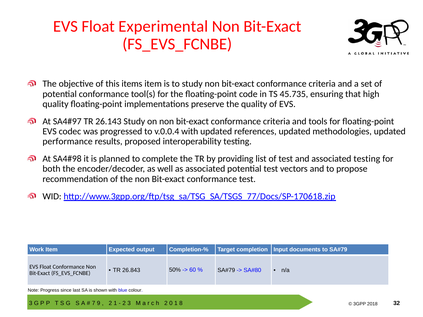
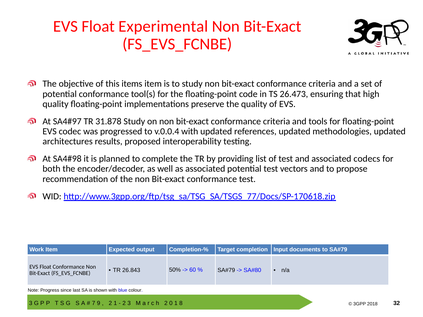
45.735: 45.735 -> 26.473
26.143: 26.143 -> 31.878
performance: performance -> architectures
associated testing: testing -> codecs
